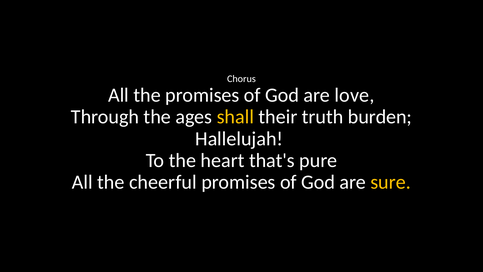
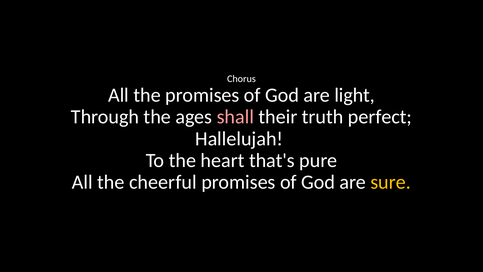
love: love -> light
shall colour: yellow -> pink
burden: burden -> perfect
